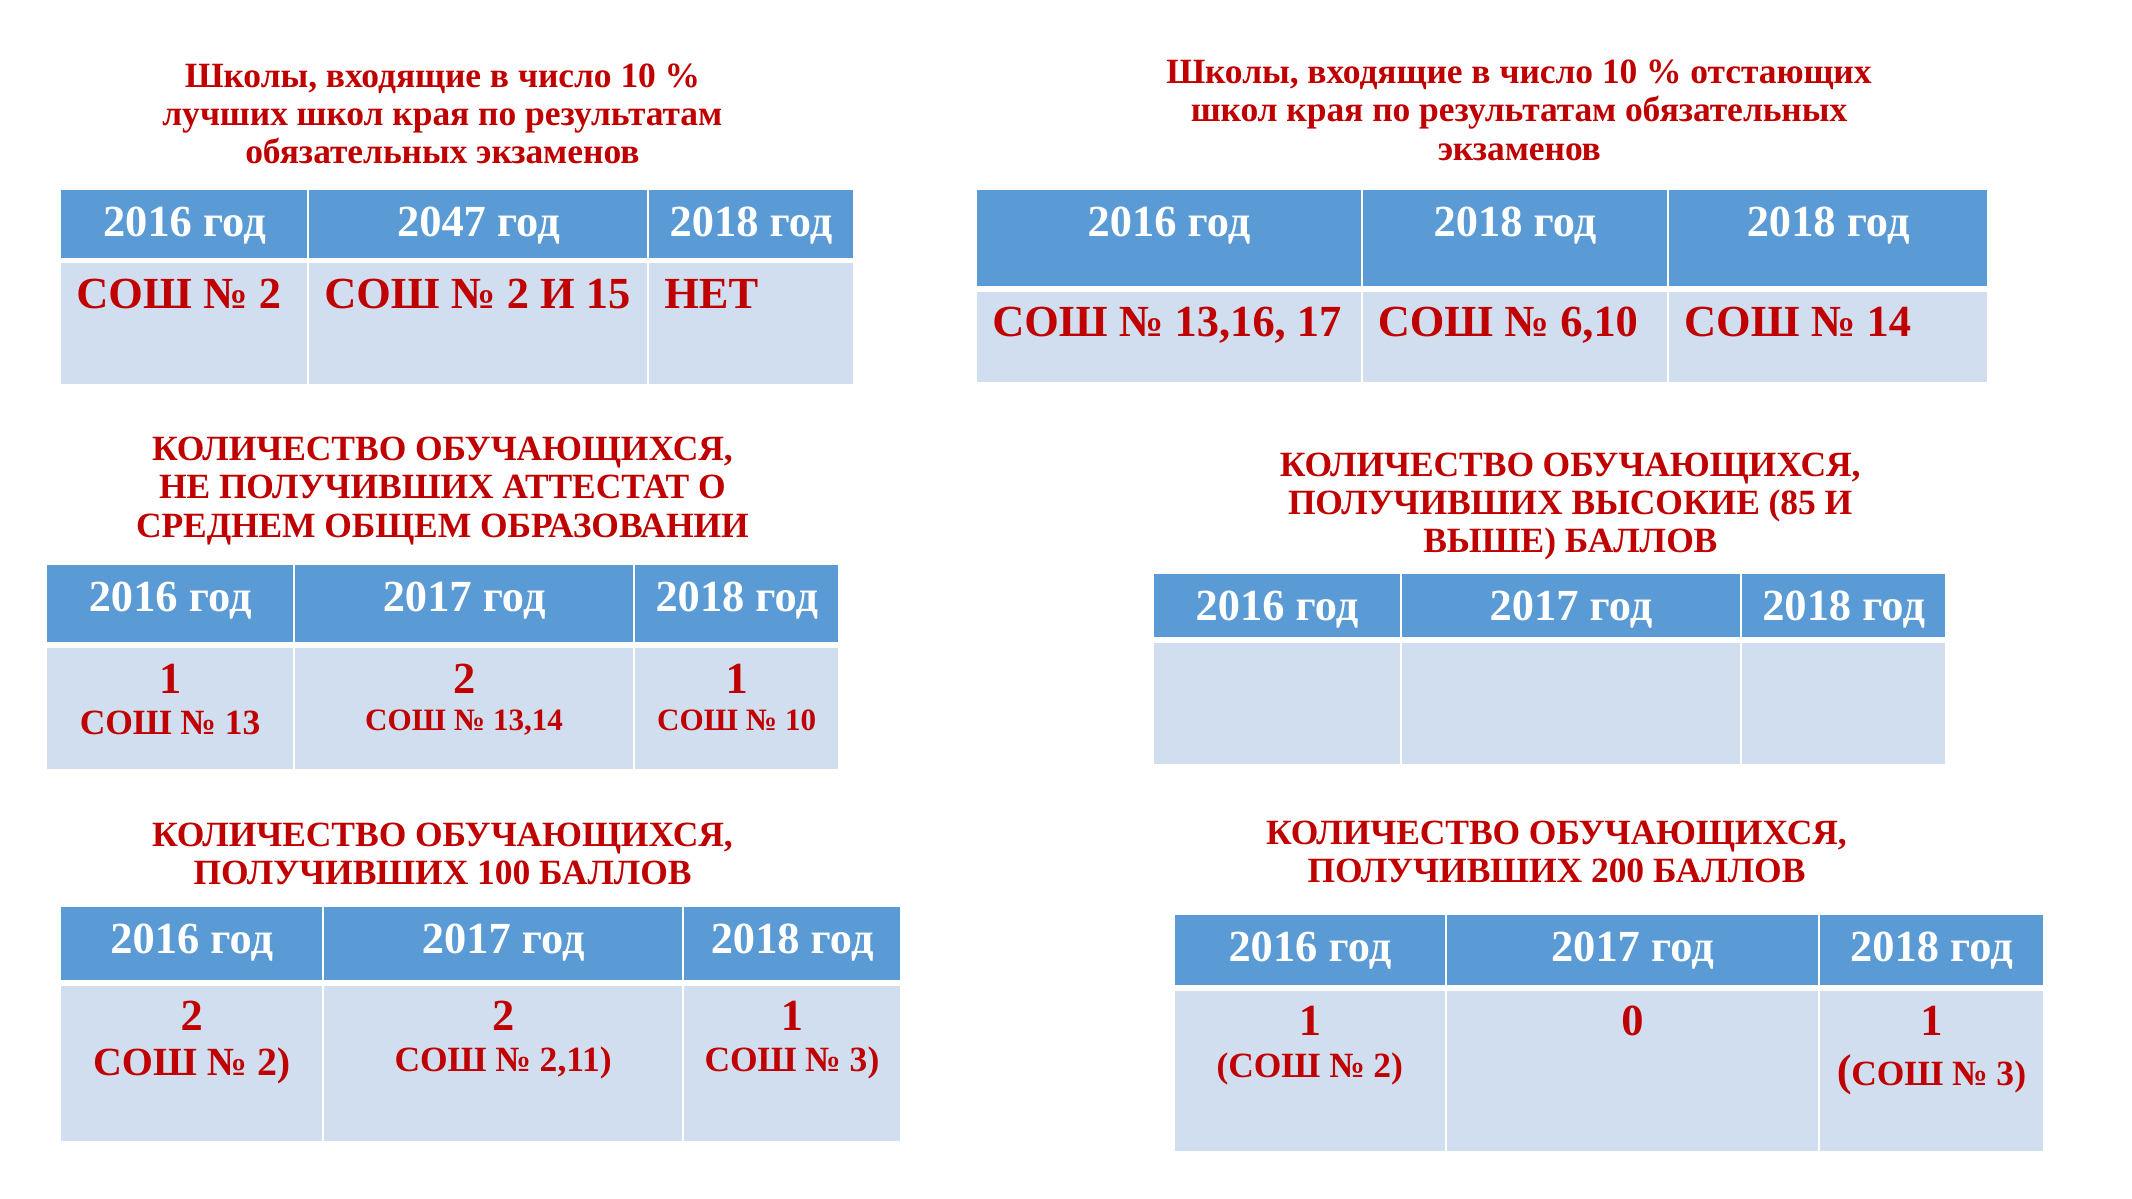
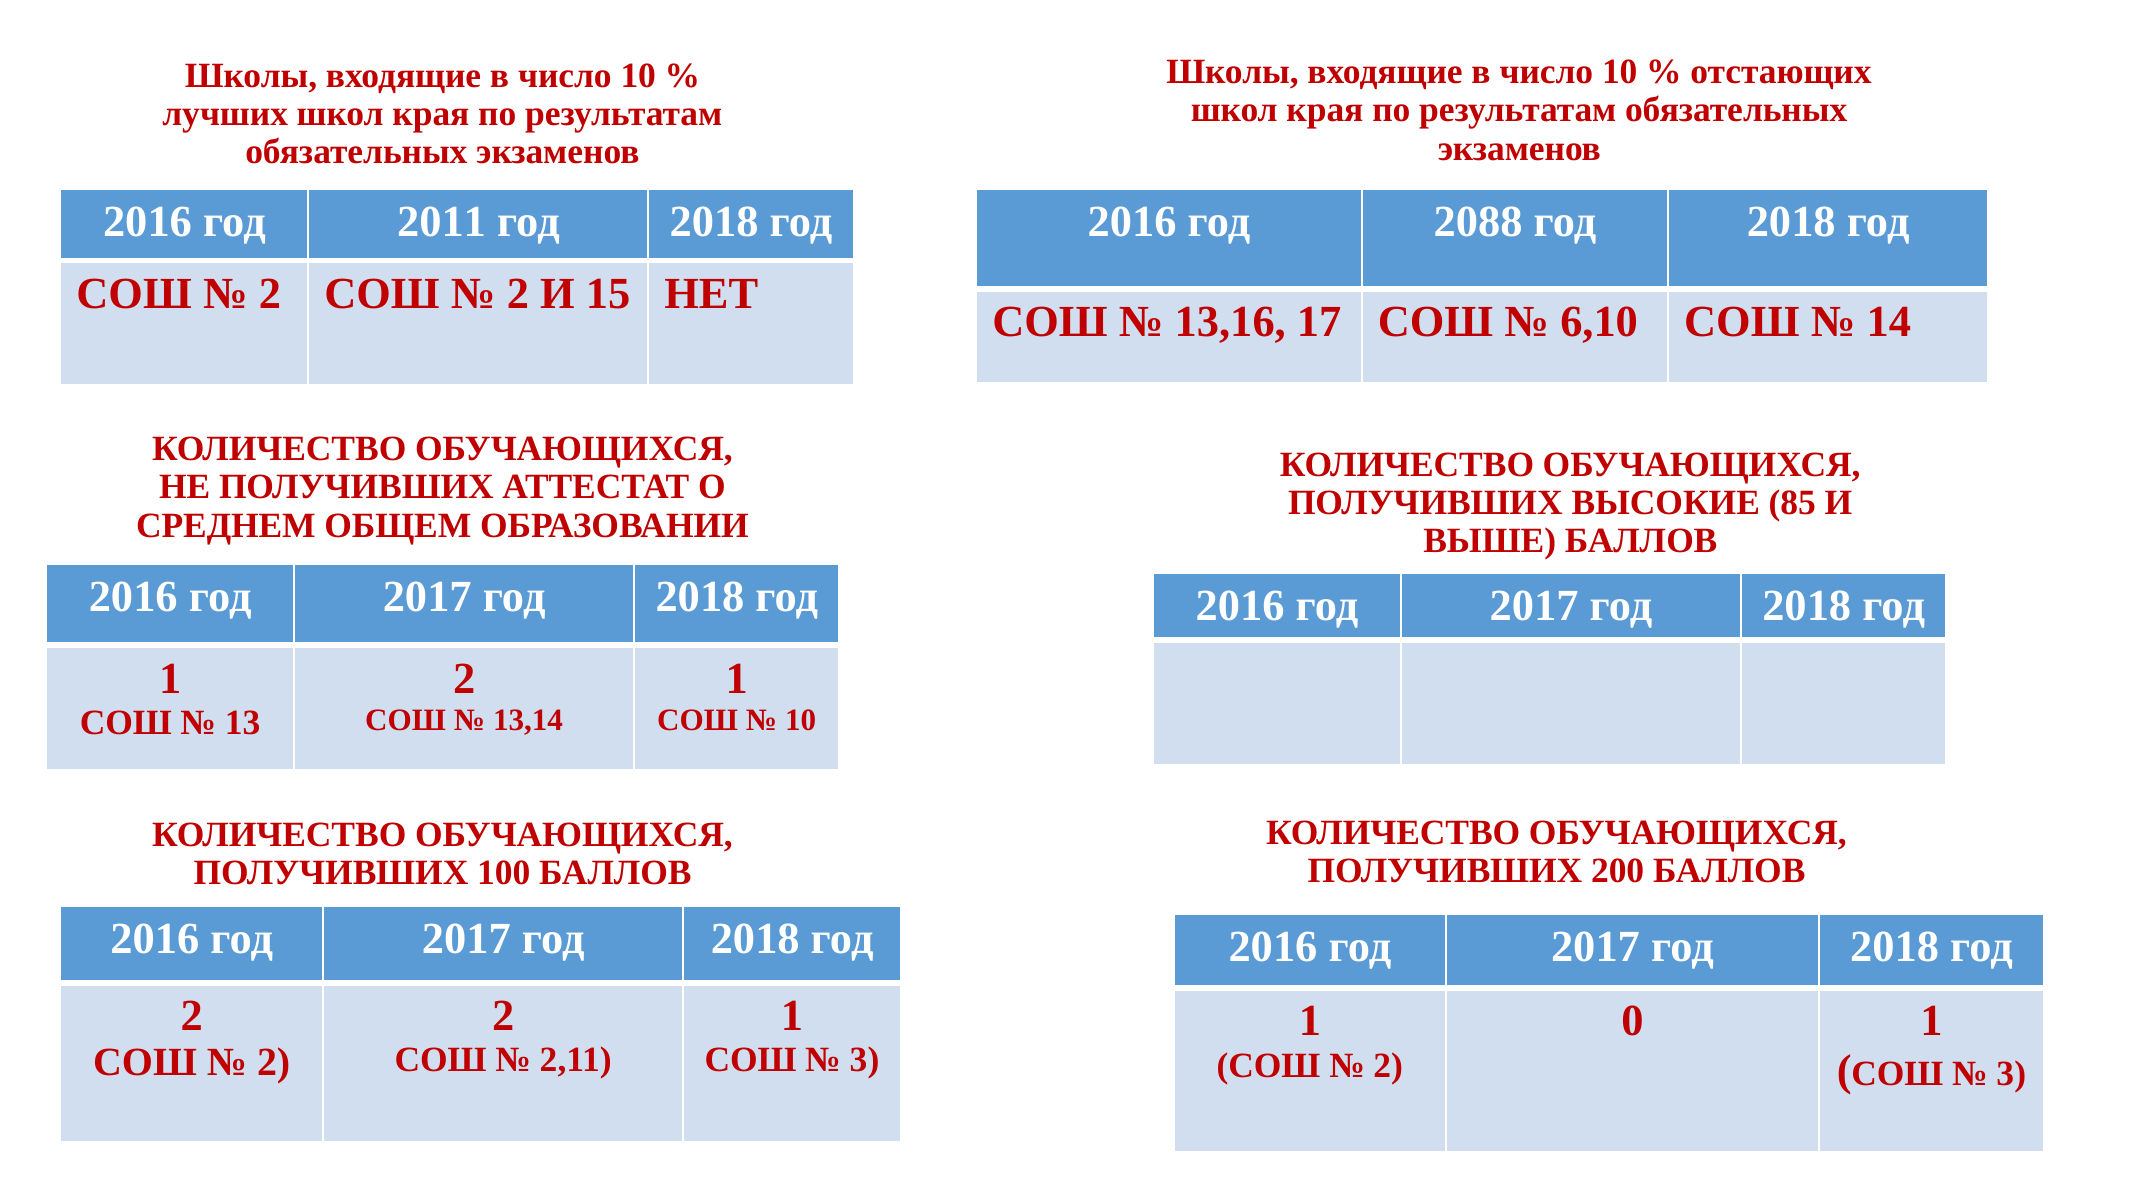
2047: 2047 -> 2011
2016 год 2018: 2018 -> 2088
